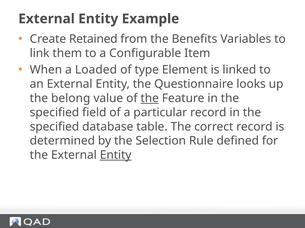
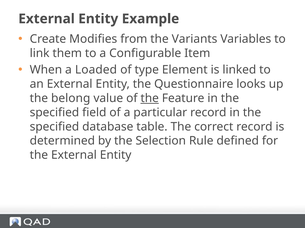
Retained: Retained -> Modifies
Benefits: Benefits -> Variants
Entity at (116, 156) underline: present -> none
